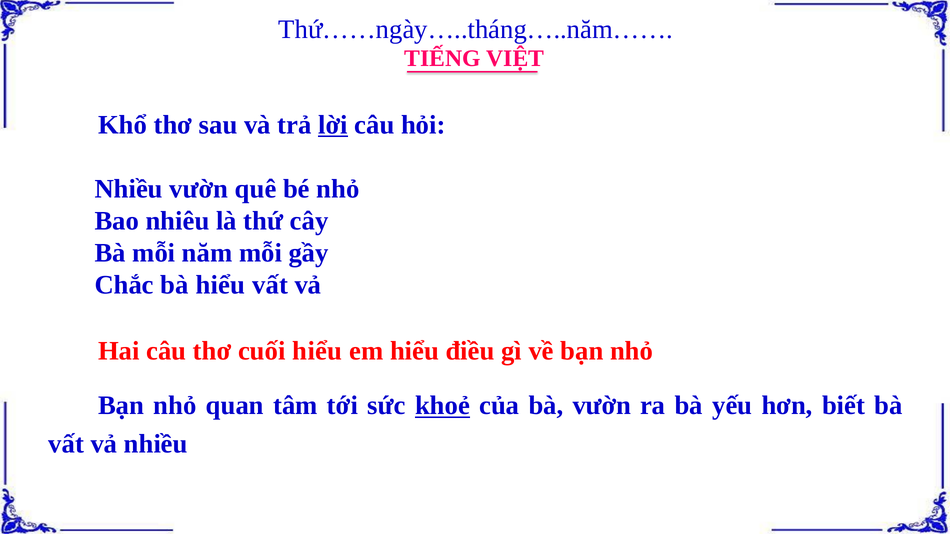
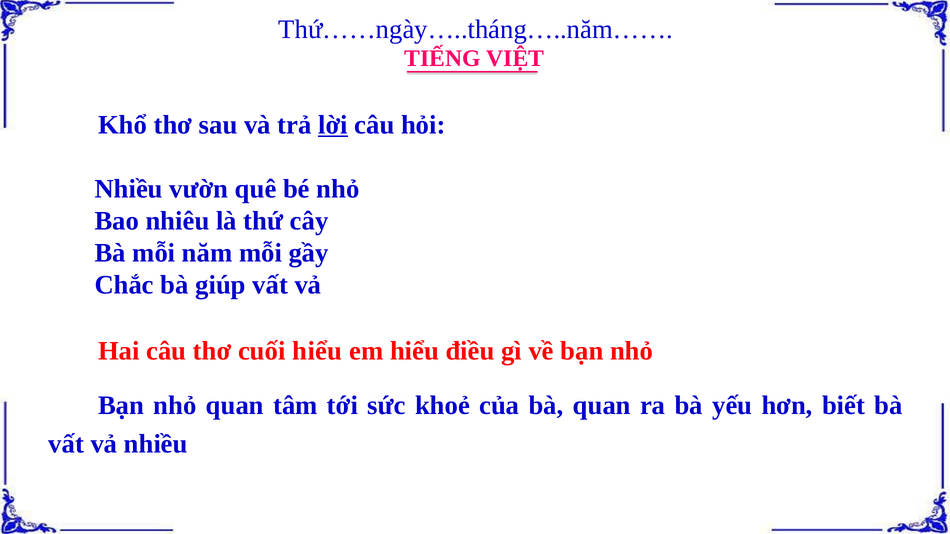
bà hiểu: hiểu -> giúp
khoẻ underline: present -> none
bà vườn: vườn -> quan
